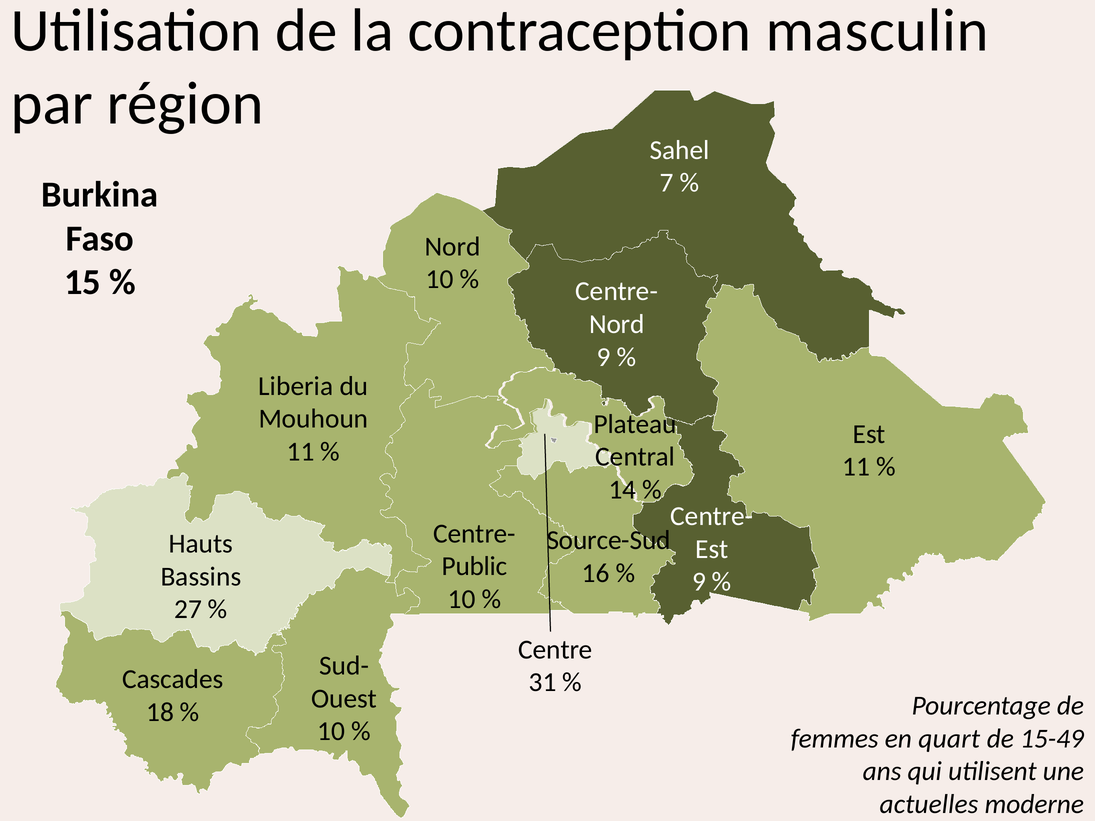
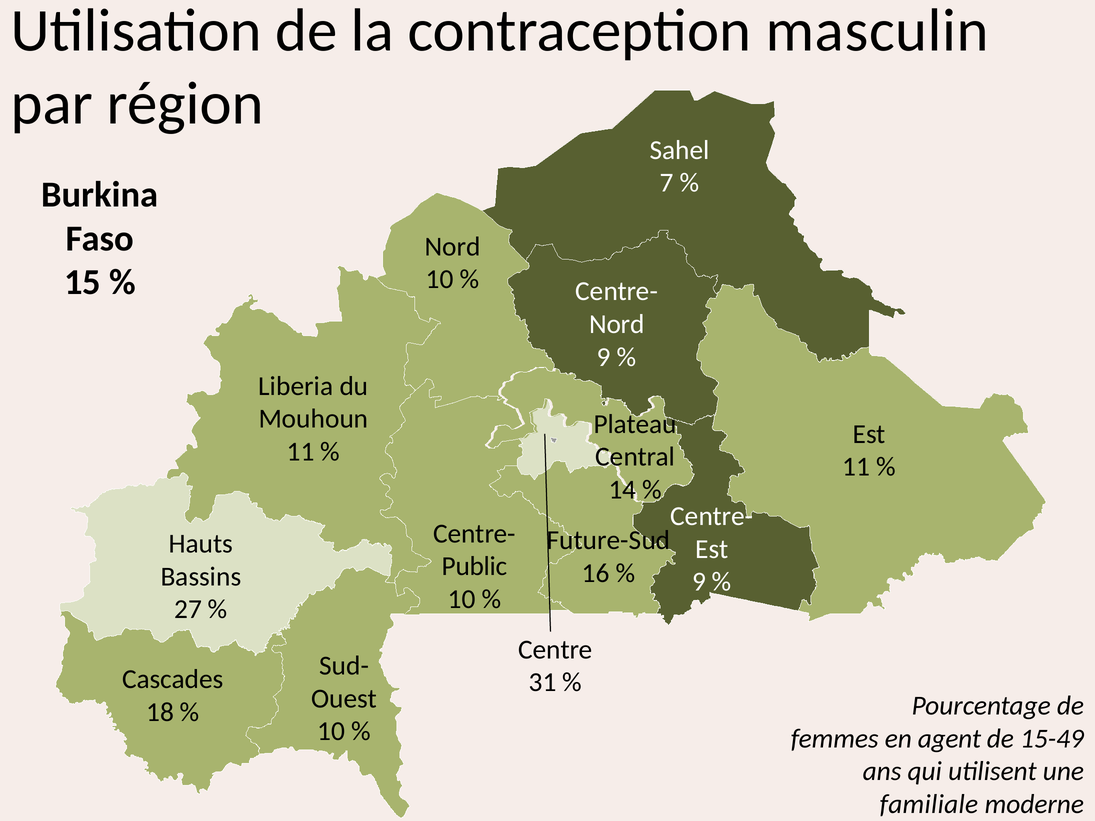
Source-Sud: Source-Sud -> Future-Sud
quart: quart -> agent
actuelles: actuelles -> familiale
